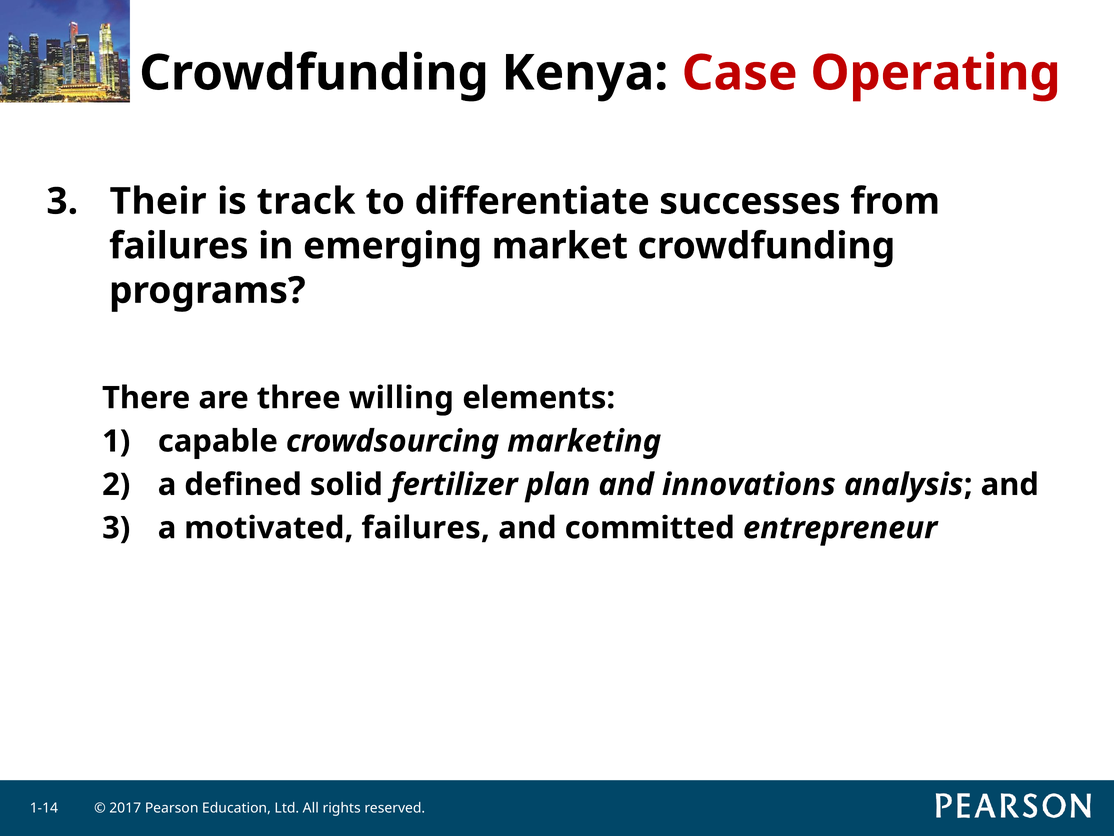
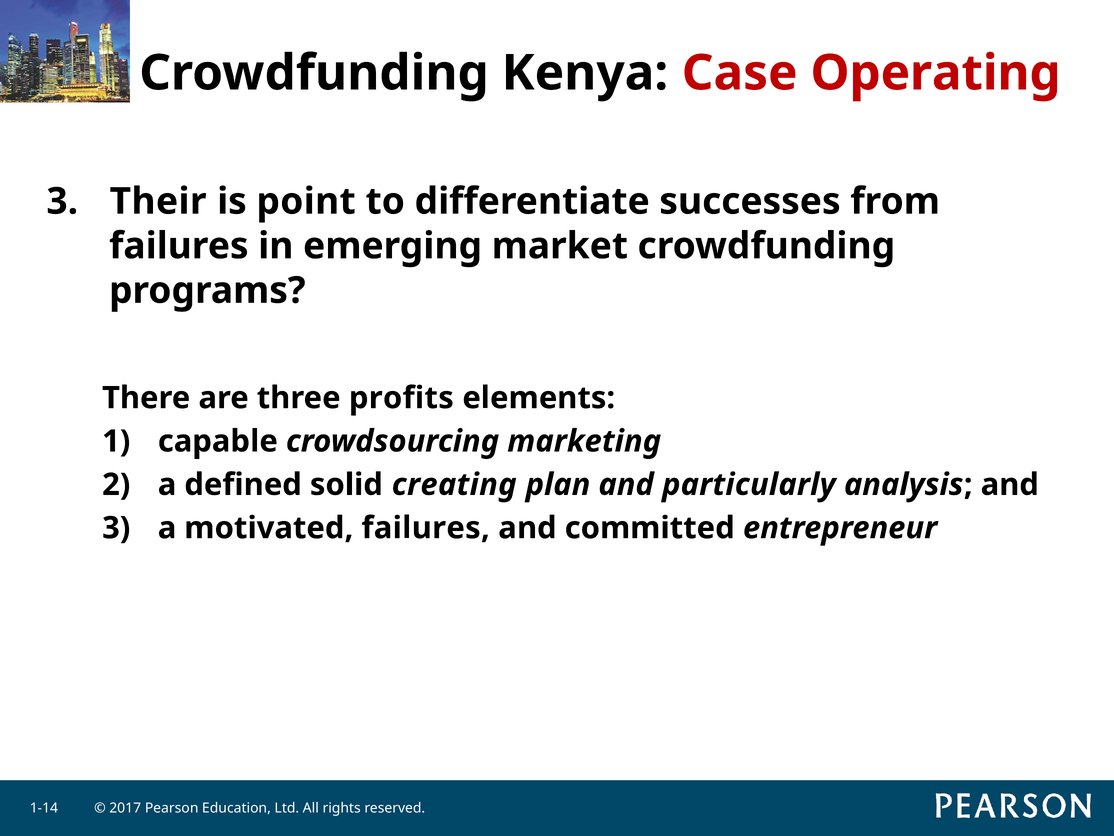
track: track -> point
willing: willing -> profits
fertilizer: fertilizer -> creating
innovations: innovations -> particularly
